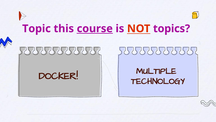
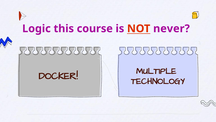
Topic: Topic -> Logic
course underline: present -> none
topics: topics -> never
